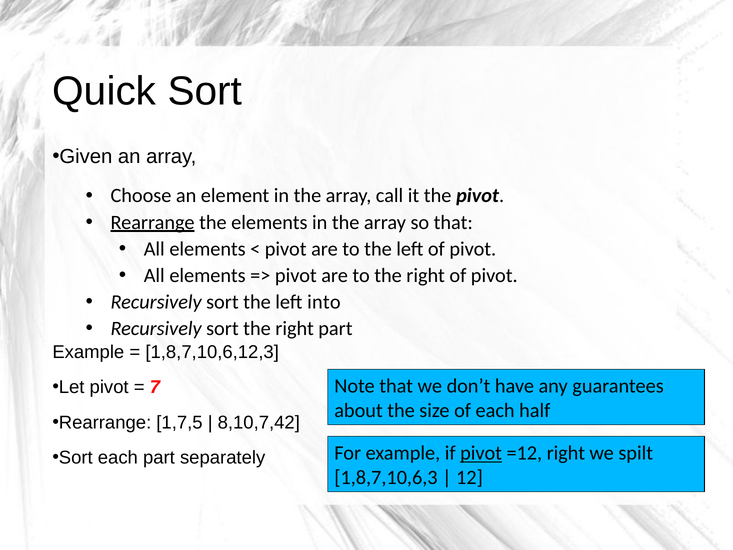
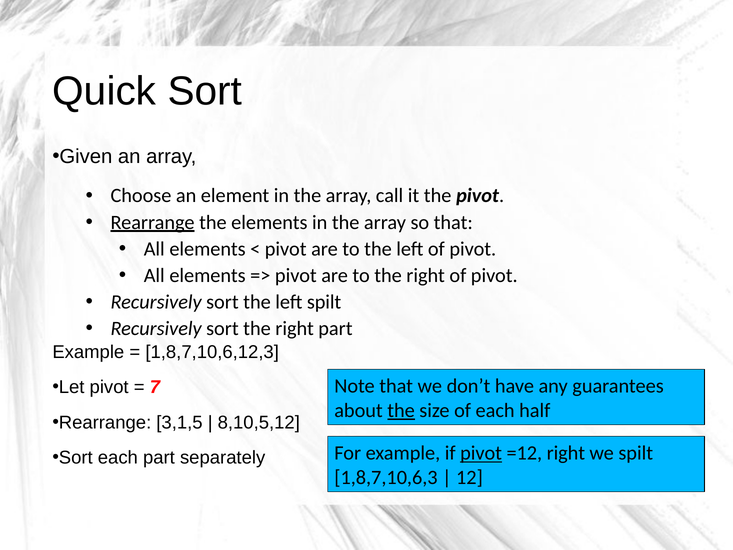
left into: into -> spilt
the at (401, 410) underline: none -> present
1,7,5: 1,7,5 -> 3,1,5
8,10,7,42: 8,10,7,42 -> 8,10,5,12
